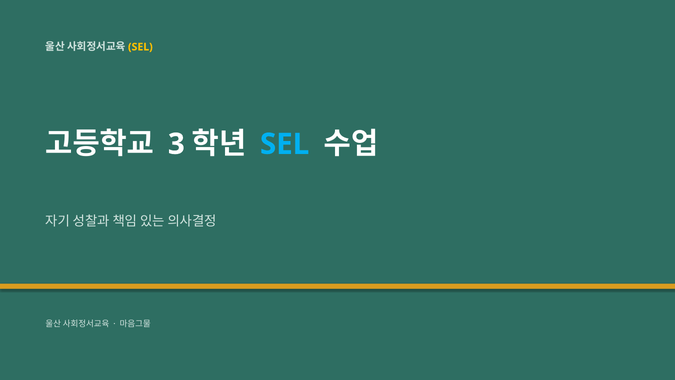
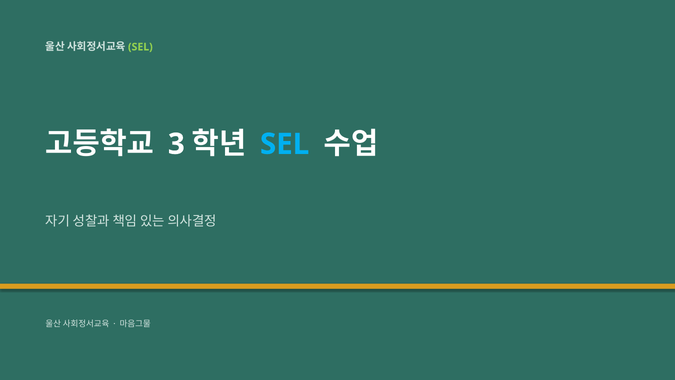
SEL at (140, 47) colour: yellow -> light green
